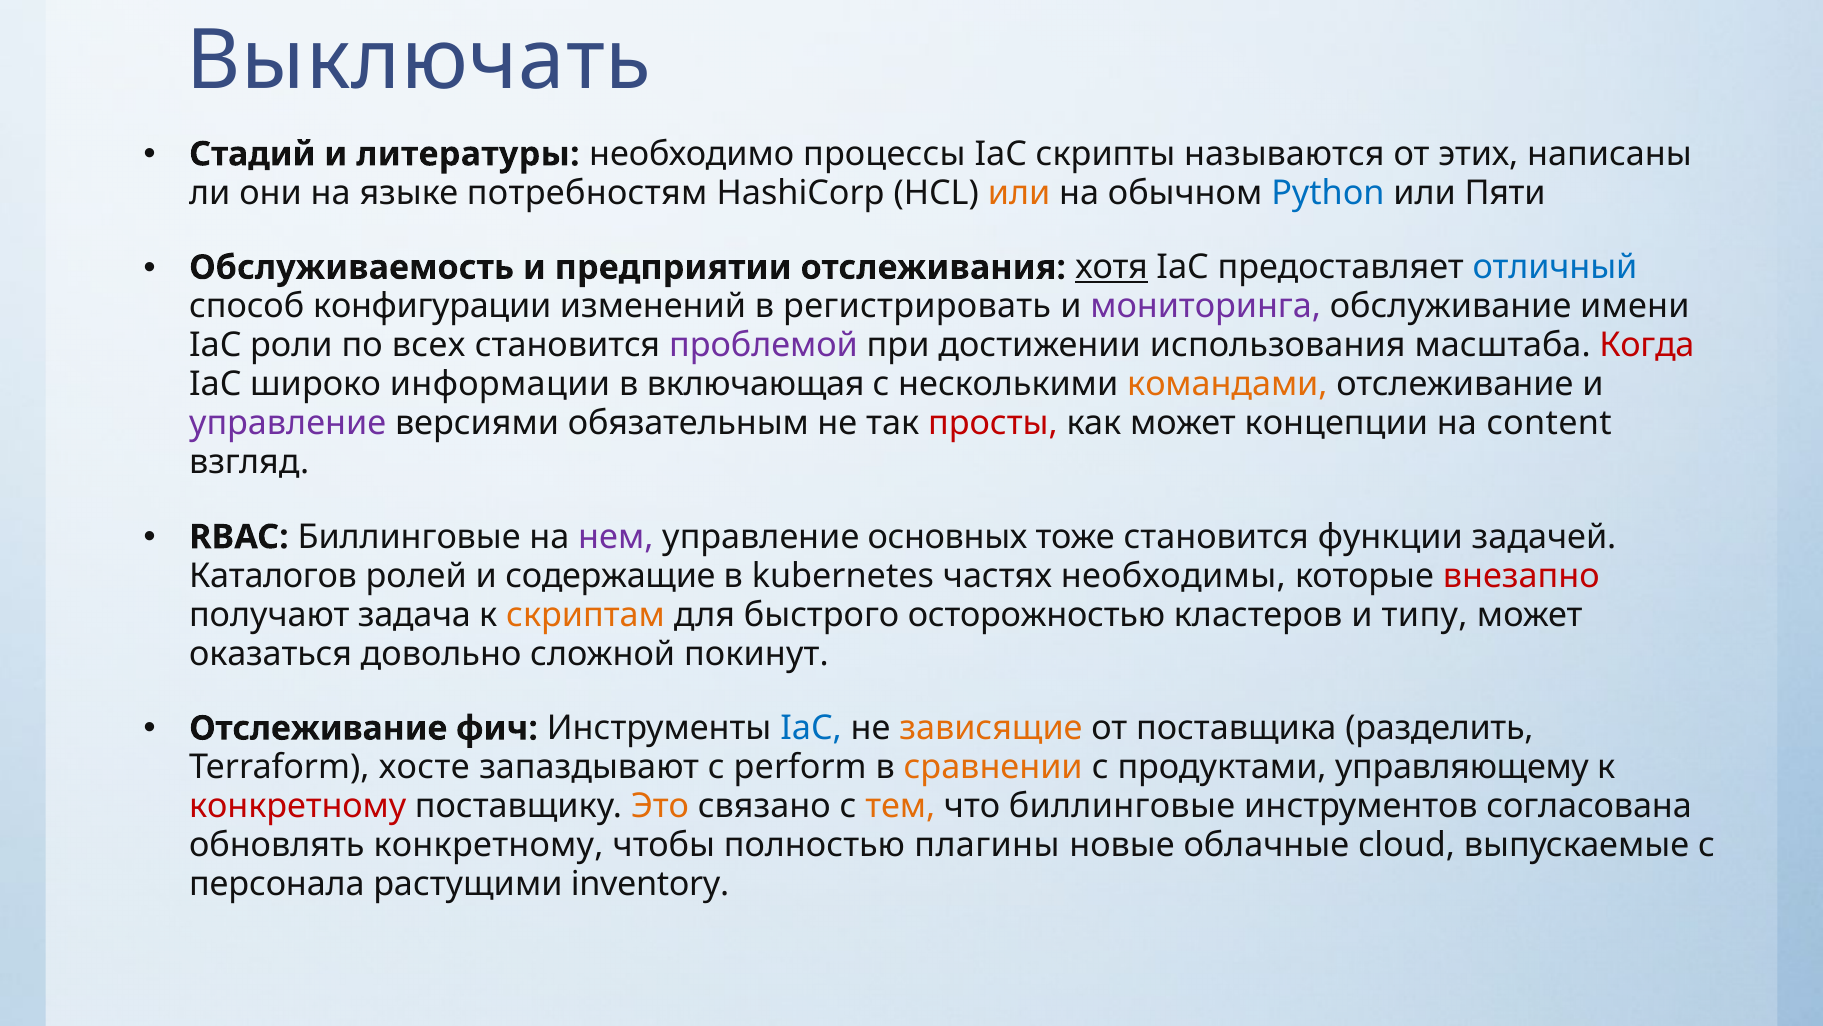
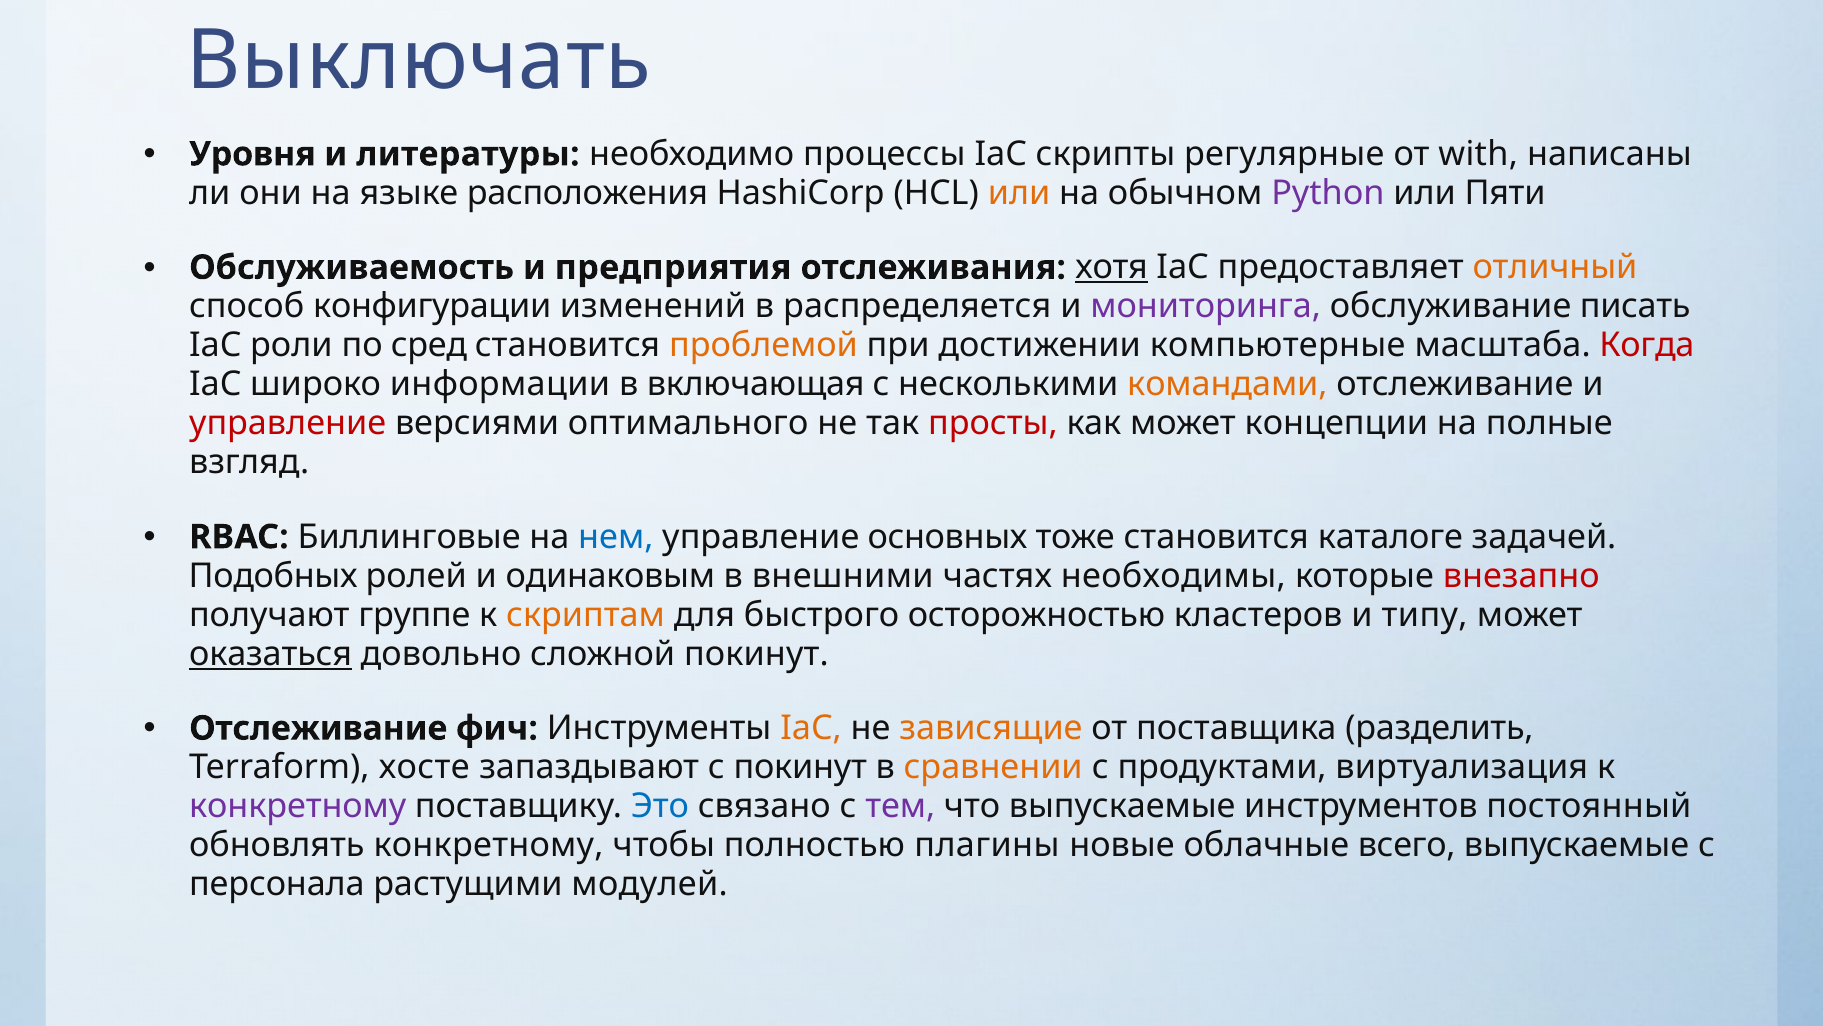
Стадий: Стадий -> Уровня
называются: называются -> регулярные
этих: этих -> with
потребностям: потребностям -> расположения
Python colour: blue -> purple
предприятии: предприятии -> предприятия
отличный colour: blue -> orange
регистрировать: регистрировать -> распределяется
имени: имени -> писать
всех: всех -> сред
проблемой colour: purple -> orange
использования: использования -> компьютерные
управление at (288, 423) colour: purple -> red
обязательным: обязательным -> оптимального
content: content -> полные
нем colour: purple -> blue
функции: функции -> каталоге
Каталогов: Каталогов -> Подобных
содержащие: содержащие -> одинаковым
kubernetes: kubernetes -> внешними
задача: задача -> группе
оказаться underline: none -> present
IaC at (811, 728) colour: blue -> orange
с perform: perform -> покинут
управляющему: управляющему -> виртуализация
конкретному at (298, 806) colour: red -> purple
Это colour: orange -> blue
тем colour: orange -> purple
что биллинговые: биллинговые -> выпускаемые
согласована: согласована -> постоянный
cloud: cloud -> всего
inventory: inventory -> модулей
